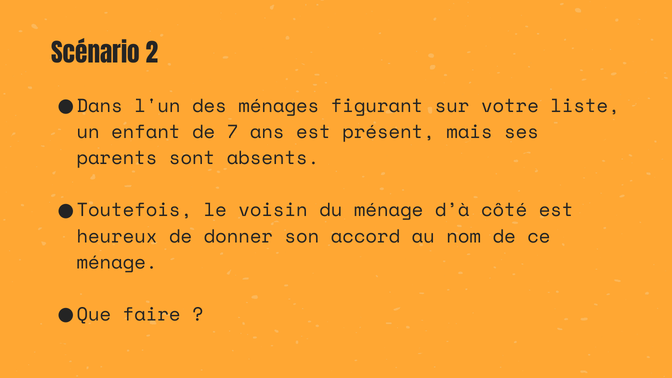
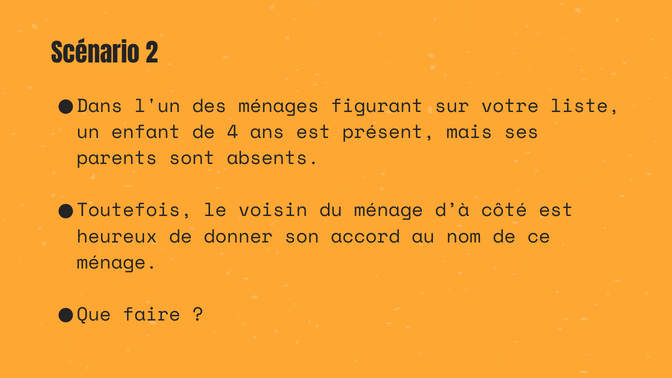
7: 7 -> 4
